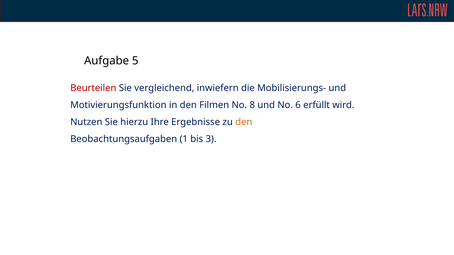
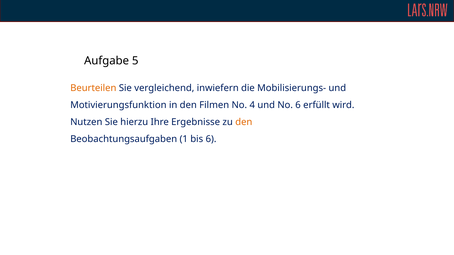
Beurteilen colour: red -> orange
8: 8 -> 4
bis 3: 3 -> 6
